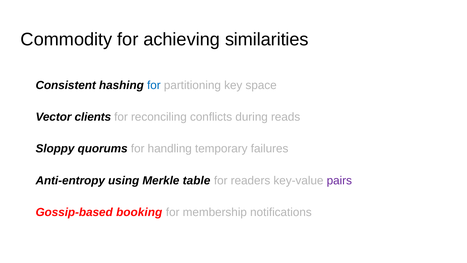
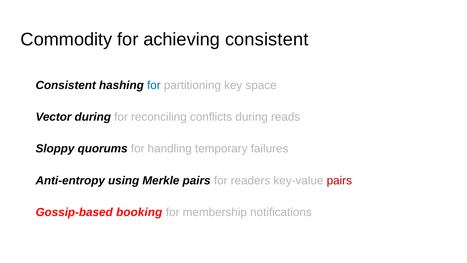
achieving similarities: similarities -> consistent
Vector clients: clients -> during
Merkle table: table -> pairs
pairs at (339, 180) colour: purple -> red
